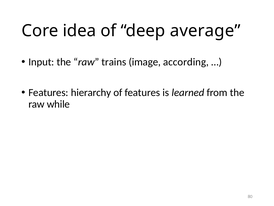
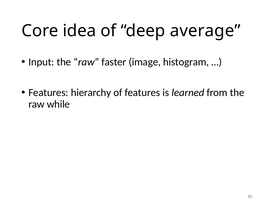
trains: trains -> faster
according: according -> histogram
